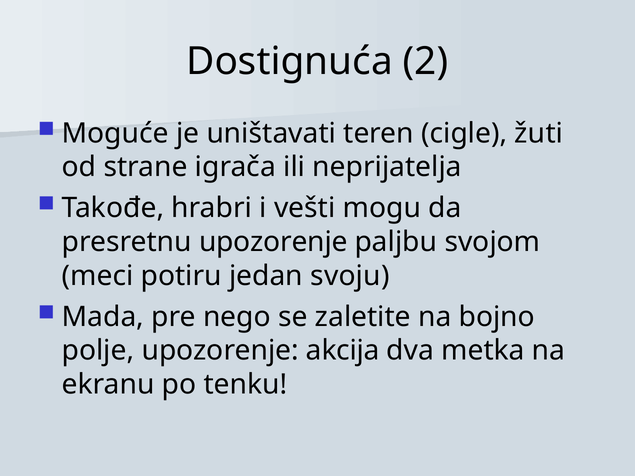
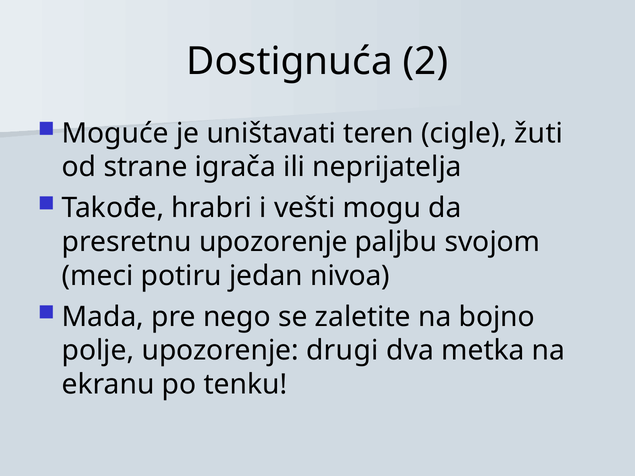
svoju: svoju -> nivoa
akcija: akcija -> drugi
